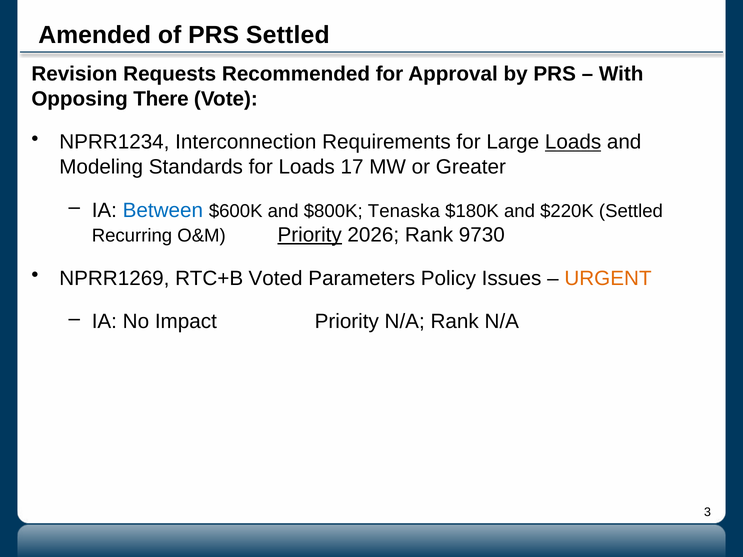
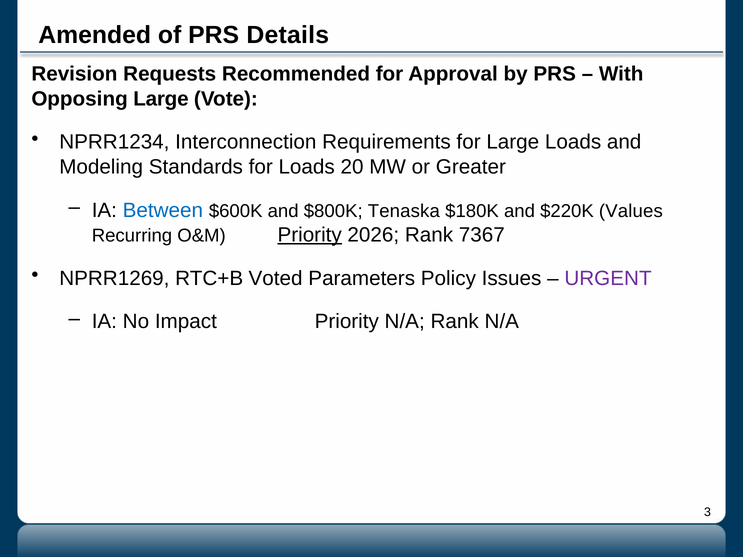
PRS Settled: Settled -> Details
Opposing There: There -> Large
Loads at (573, 142) underline: present -> none
17: 17 -> 20
$220K Settled: Settled -> Values
9730: 9730 -> 7367
URGENT colour: orange -> purple
